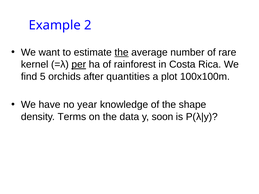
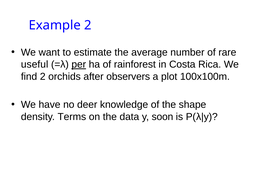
the at (122, 52) underline: present -> none
kernel: kernel -> useful
find 5: 5 -> 2
quantities: quantities -> observers
year: year -> deer
